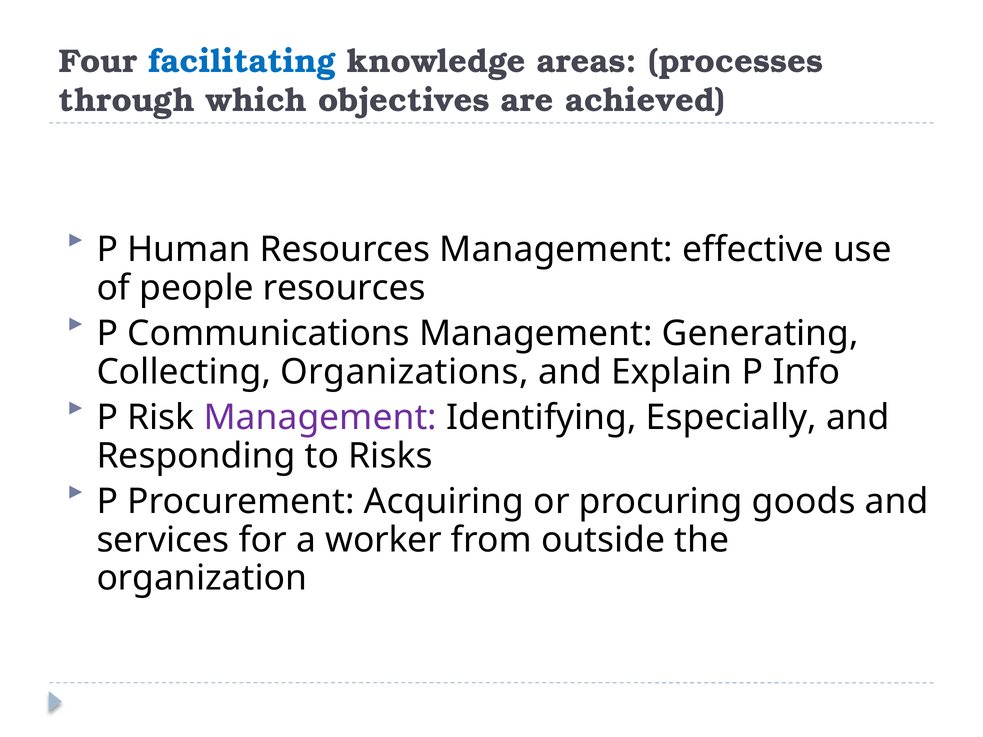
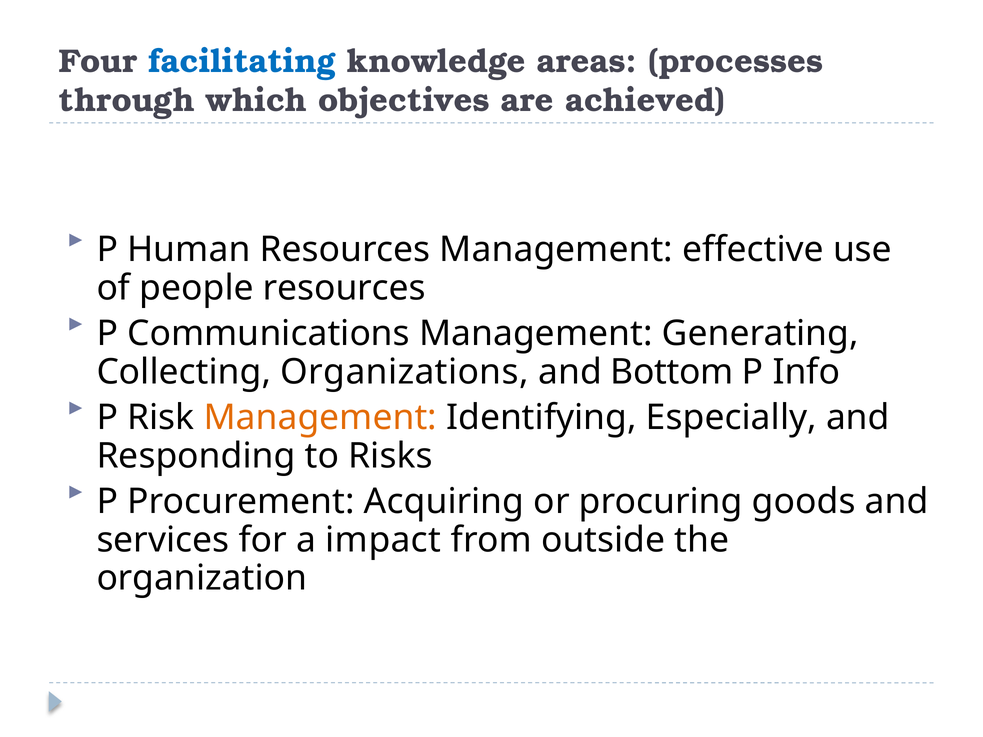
Explain: Explain -> Bottom
Management at (320, 418) colour: purple -> orange
worker: worker -> impact
